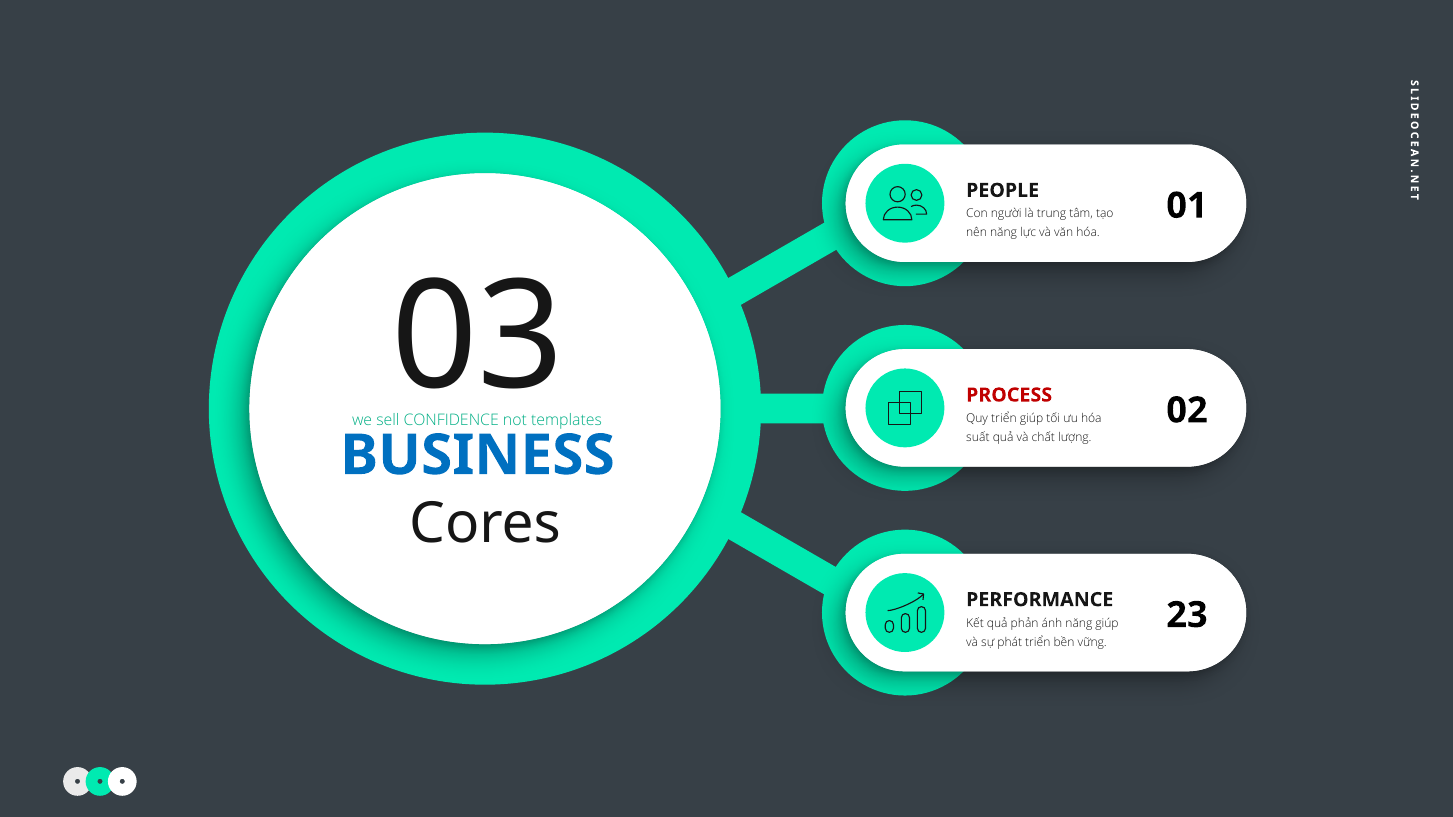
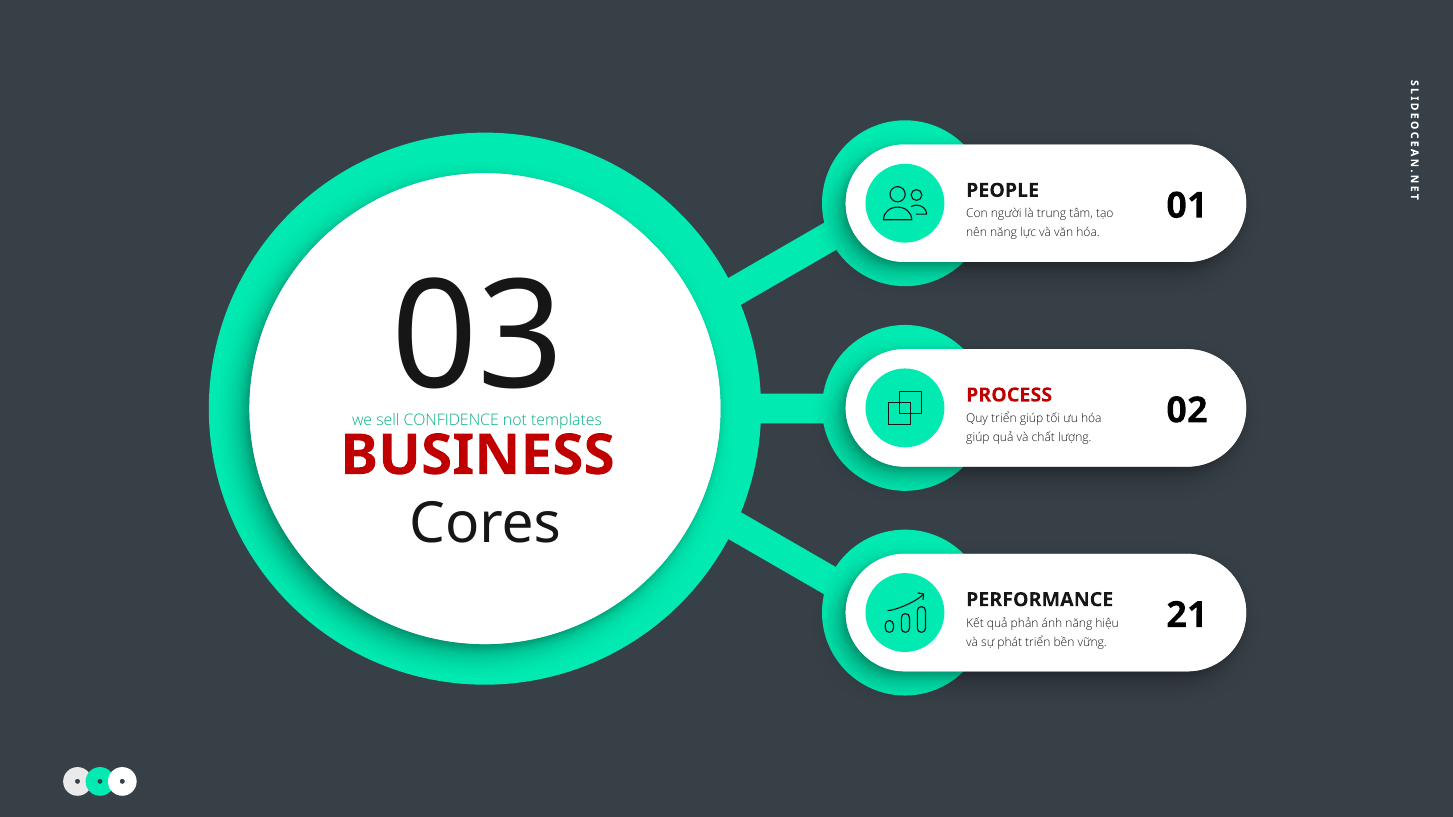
suất at (978, 438): suất -> giúp
BUSINESS colour: blue -> red
năng giúp: giúp -> hiệu
23: 23 -> 21
